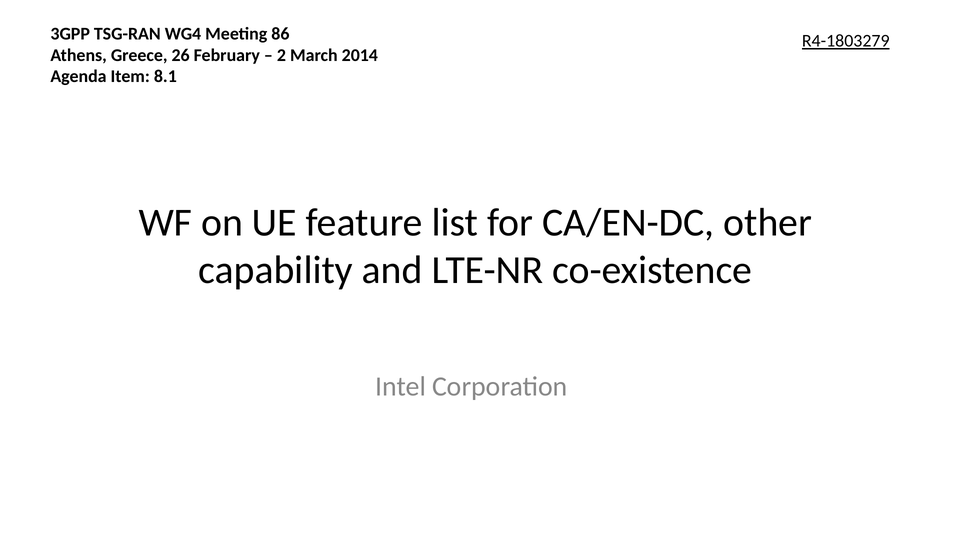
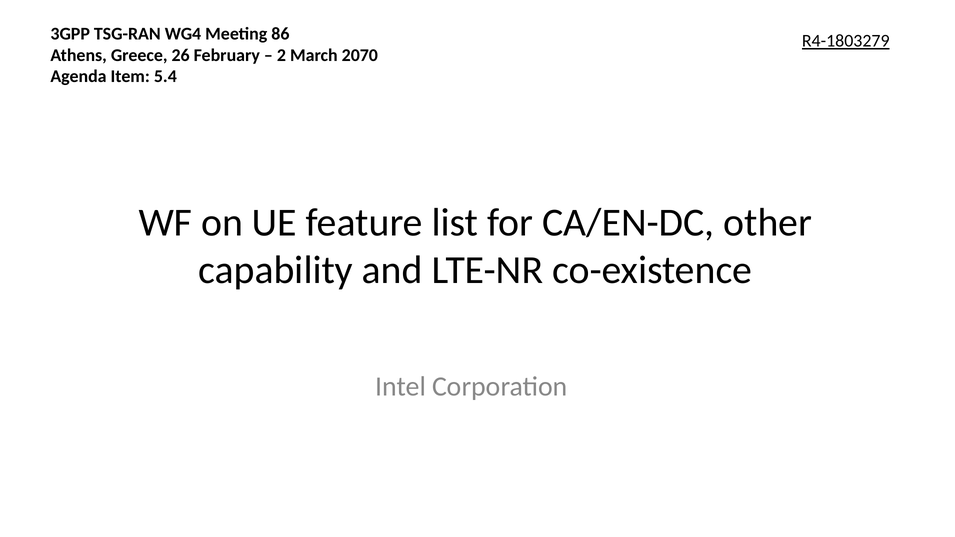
2014: 2014 -> 2070
8.1: 8.1 -> 5.4
